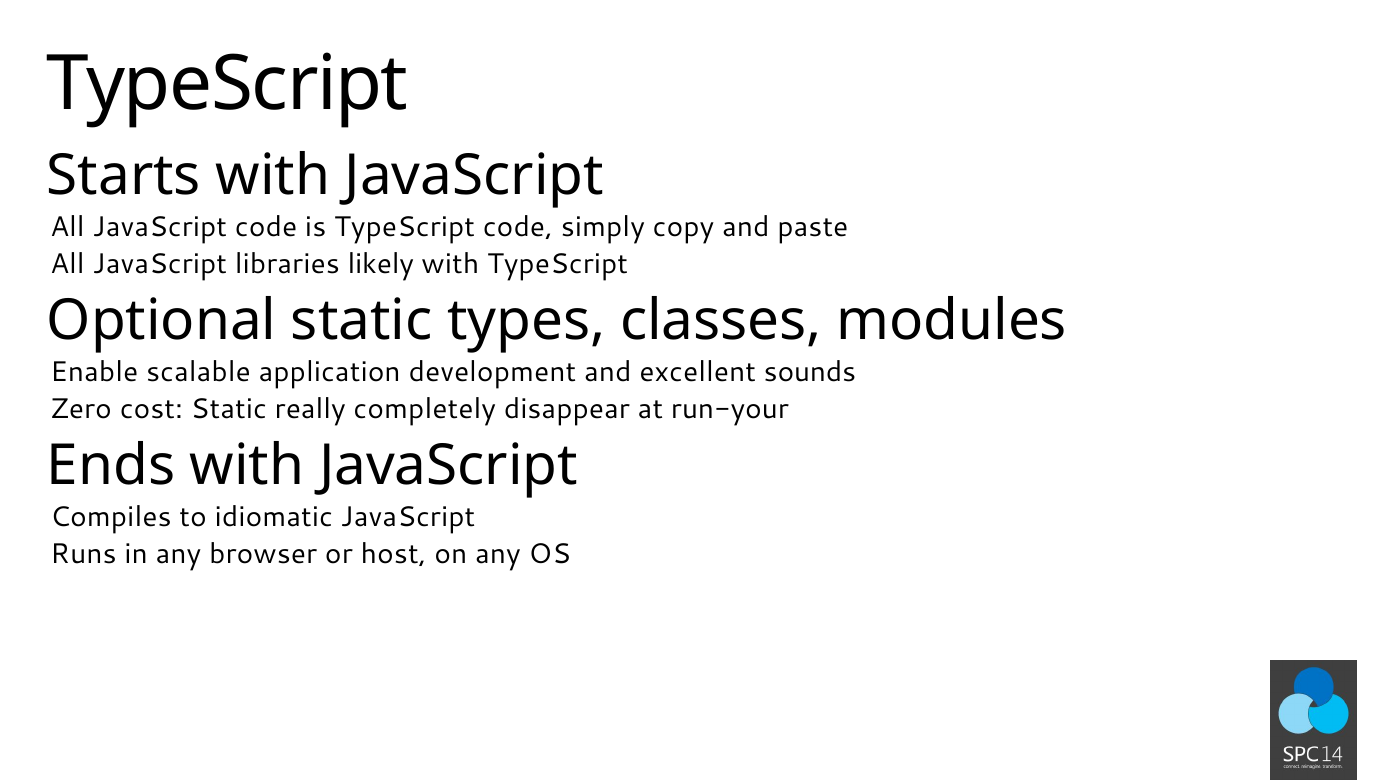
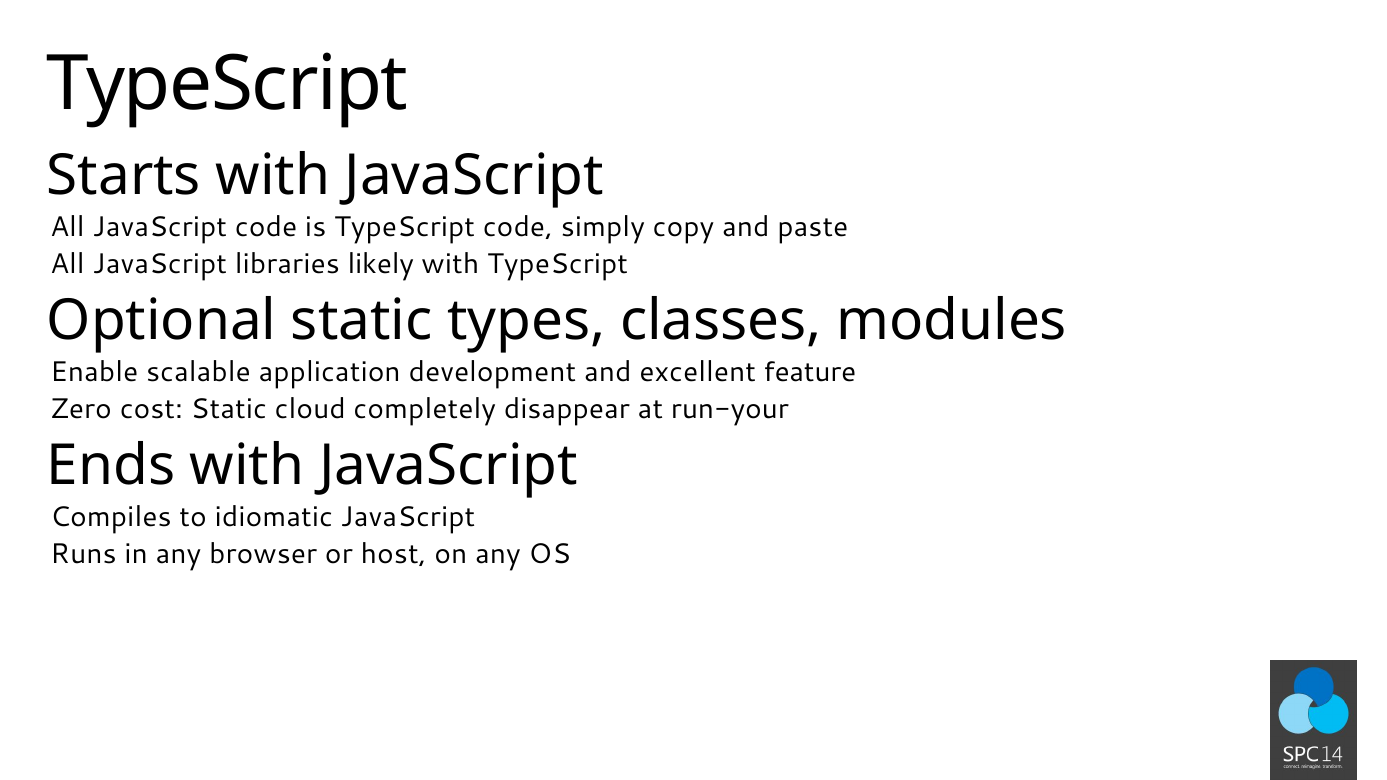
sounds: sounds -> feature
really: really -> cloud
